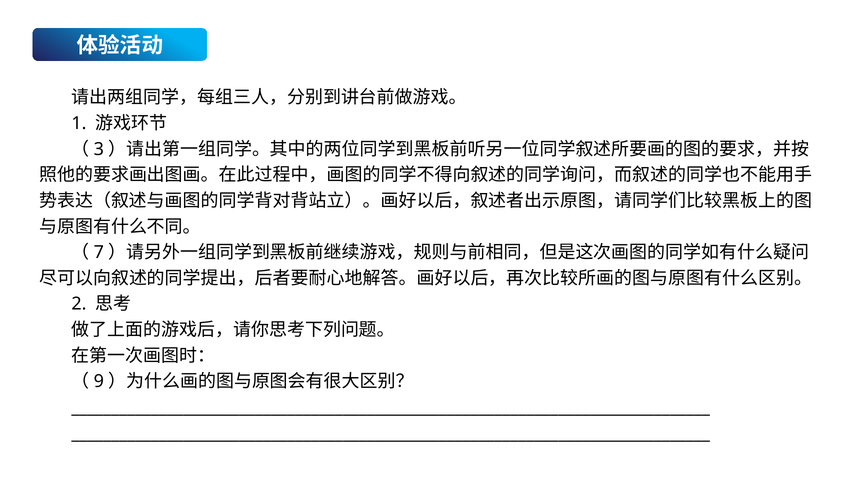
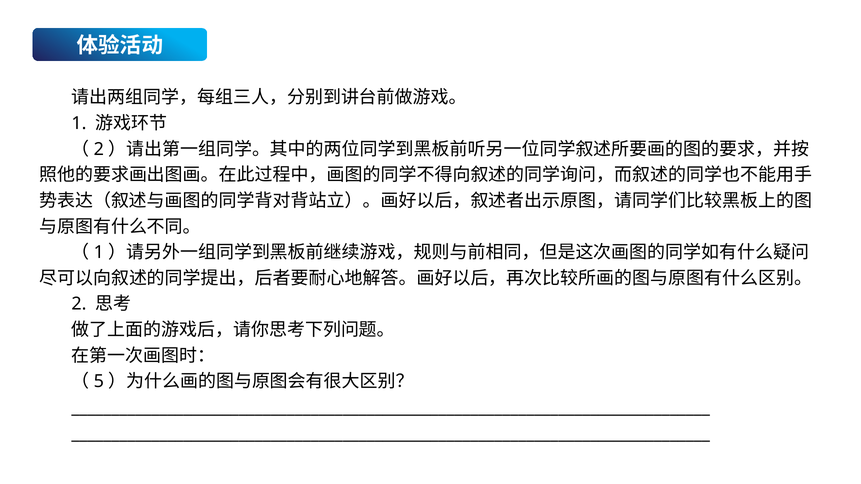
3 at (99, 149): 3 -> 2
7 at (99, 253): 7 -> 1
9: 9 -> 5
